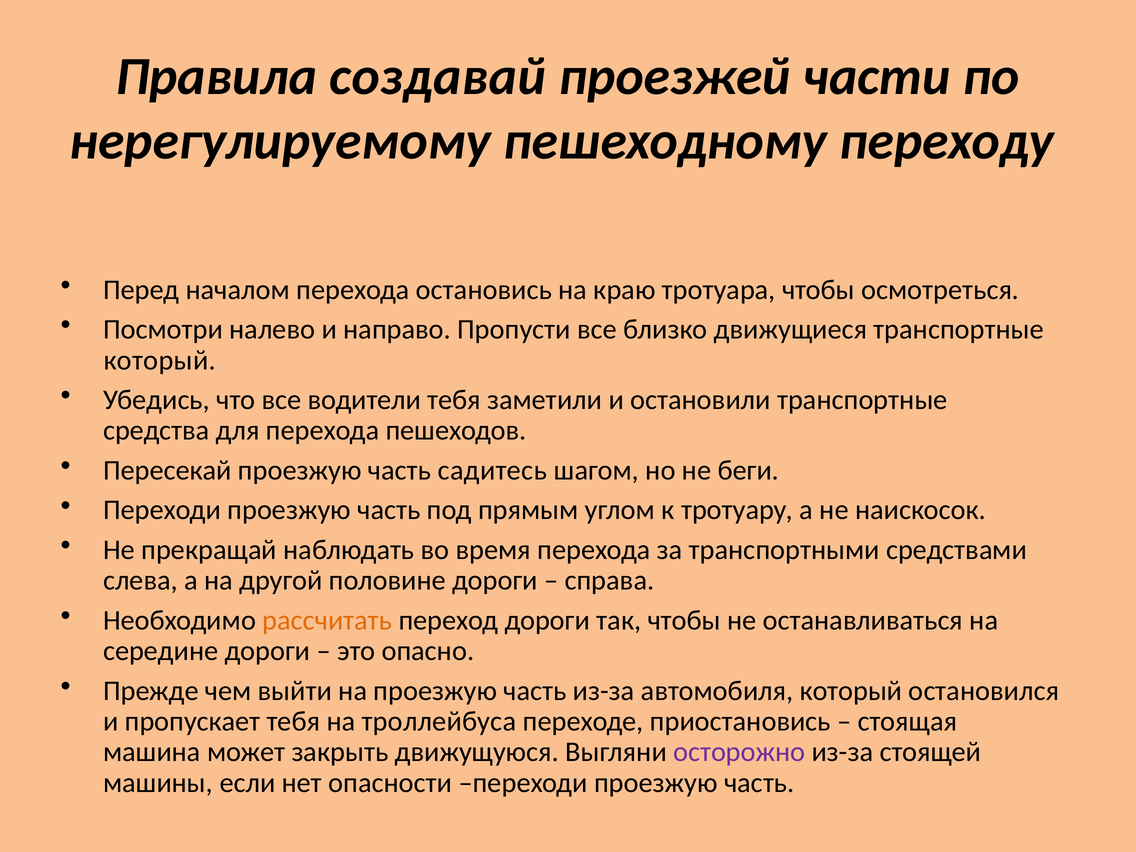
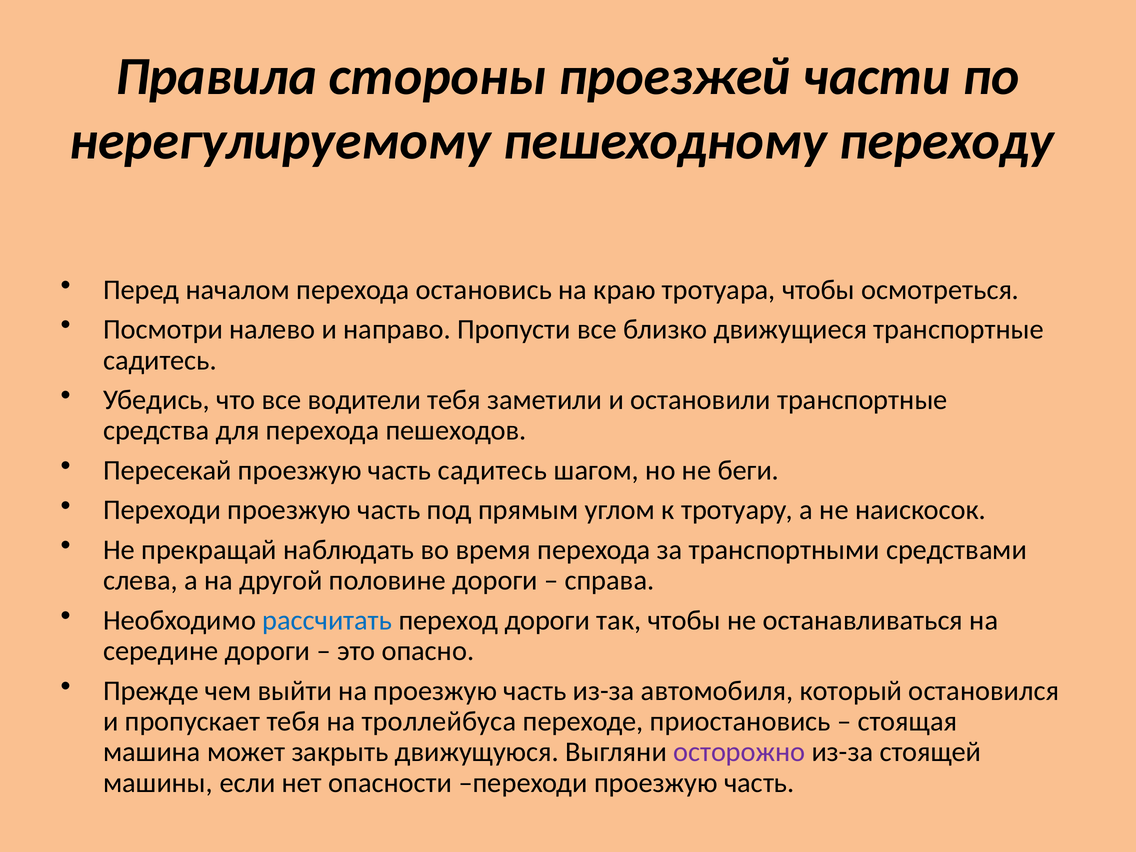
создавай: создавай -> стороны
который at (160, 360): который -> садитесь
рассчитать colour: orange -> blue
